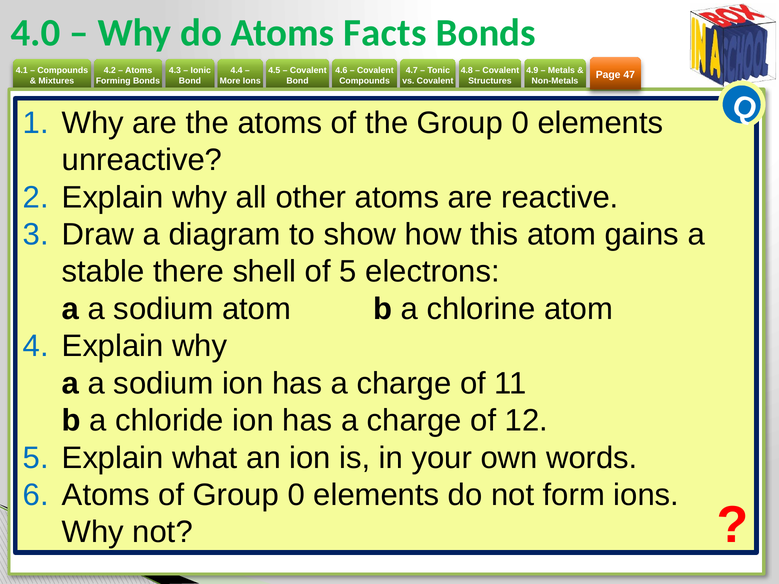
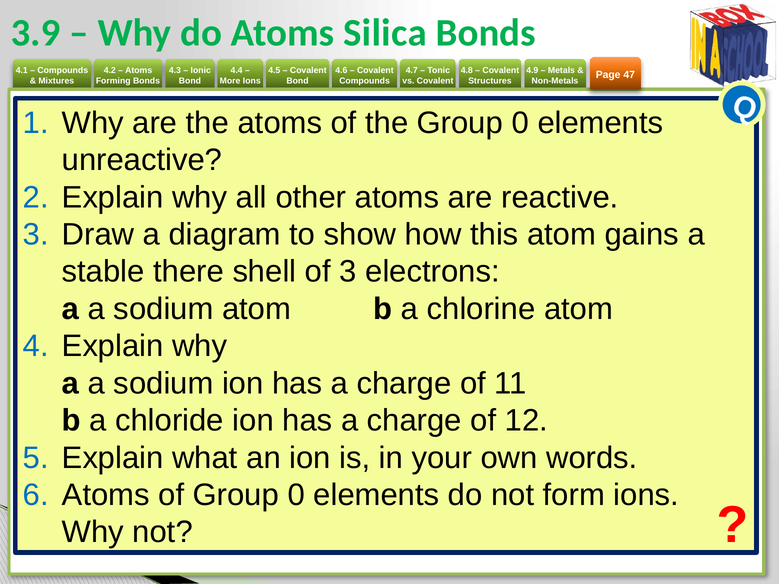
4.0: 4.0 -> 3.9
Facts: Facts -> Silica
of 5: 5 -> 3
